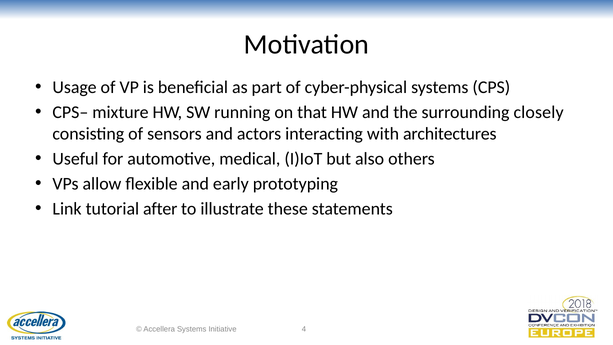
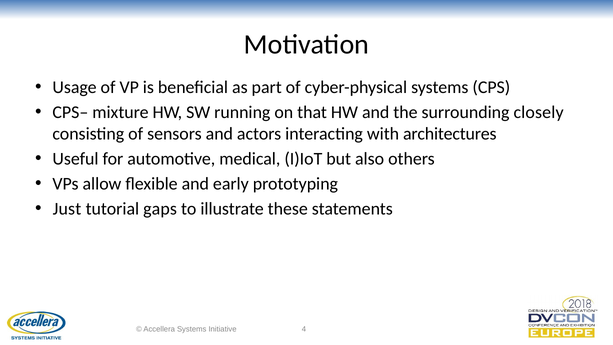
Link: Link -> Just
after: after -> gaps
